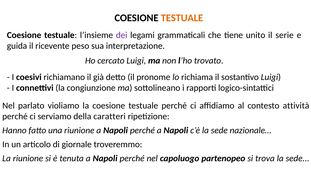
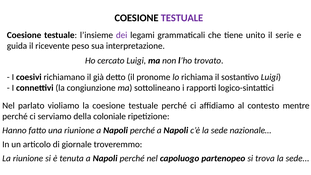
TESTUALE at (182, 18) colour: orange -> purple
attività: attività -> mentre
caratteri: caratteri -> coloniale
